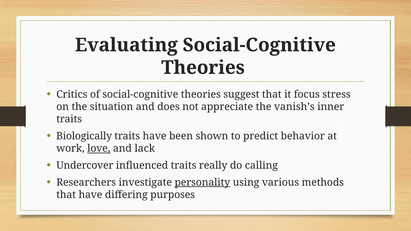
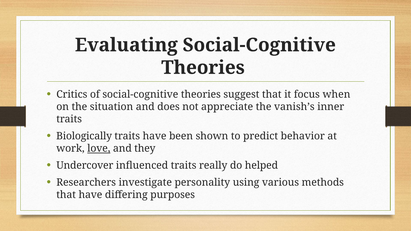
stress: stress -> when
lack: lack -> they
calling: calling -> helped
personality underline: present -> none
